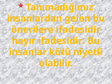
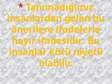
önerilere ifadesidir: ifadesidir -> ifadelerle
